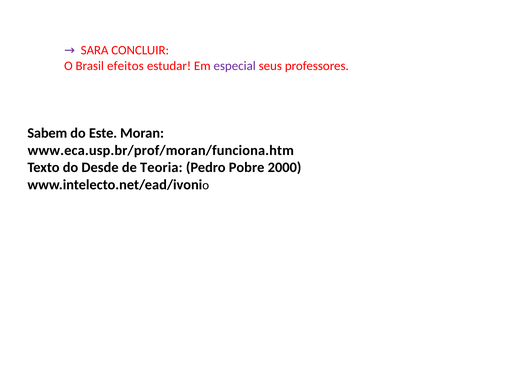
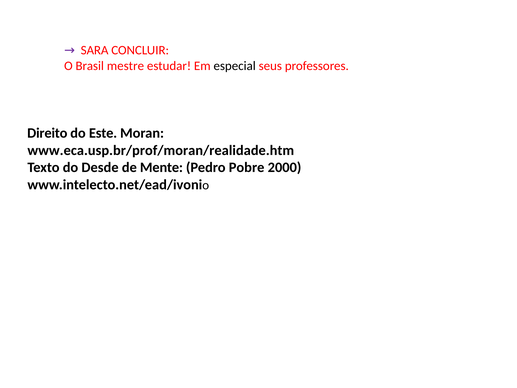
efeitos: efeitos -> mestre
especial colour: purple -> black
Sabem: Sabem -> Direito
www.eca.usp.br/prof/moran/funciona.htm: www.eca.usp.br/prof/moran/funciona.htm -> www.eca.usp.br/prof/moran/realidade.htm
Teoria: Teoria -> Mente
